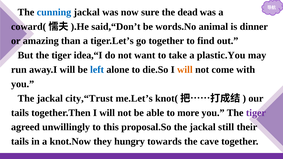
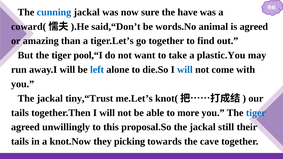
dead: dead -> have
is dinner: dinner -> agreed
idea,“I: idea,“I -> pool,“I
will at (185, 70) colour: orange -> blue
city,“Trust: city,“Trust -> tiny,“Trust
tiger at (256, 113) colour: purple -> blue
hungry: hungry -> picking
